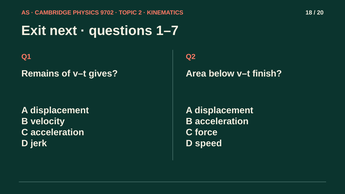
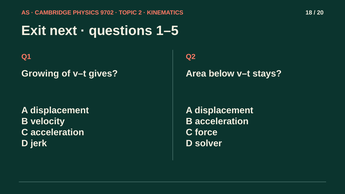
1–7: 1–7 -> 1–5
Remains: Remains -> Growing
finish: finish -> stays
speed: speed -> solver
